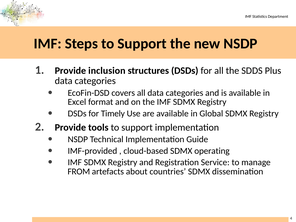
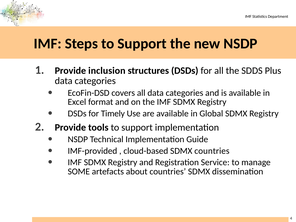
SDMX operating: operating -> countries
FROM: FROM -> SOME
